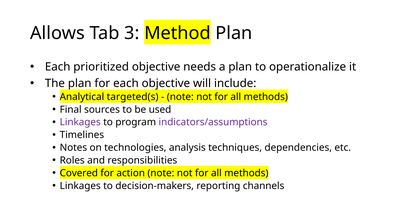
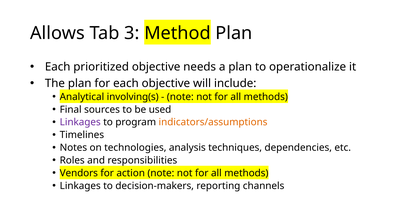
targeted(s: targeted(s -> involving(s
indicators/assumptions colour: purple -> orange
Covered: Covered -> Vendors
